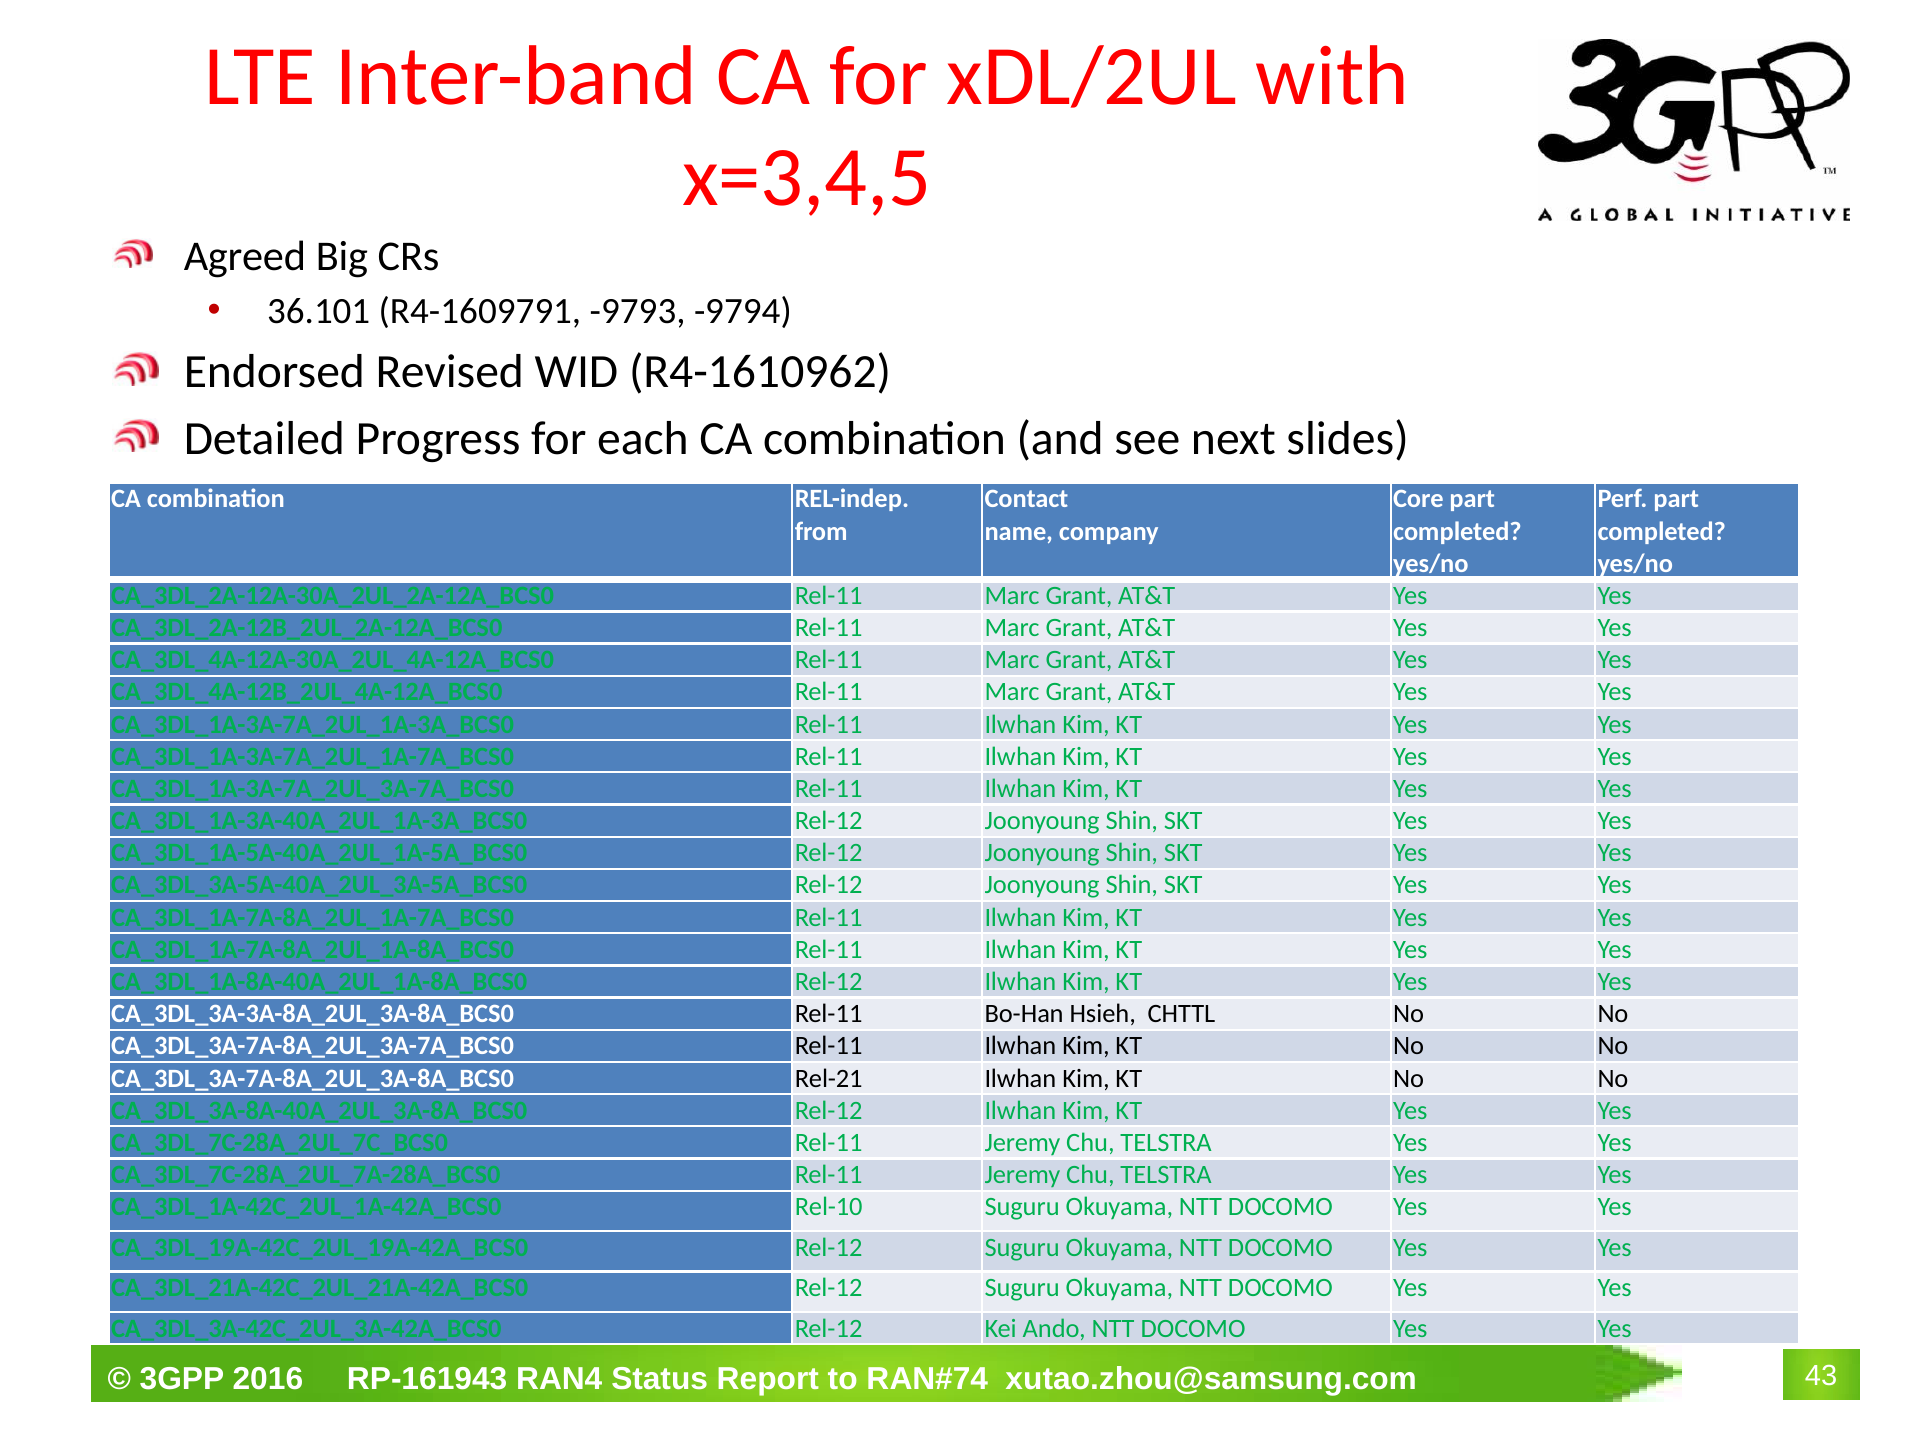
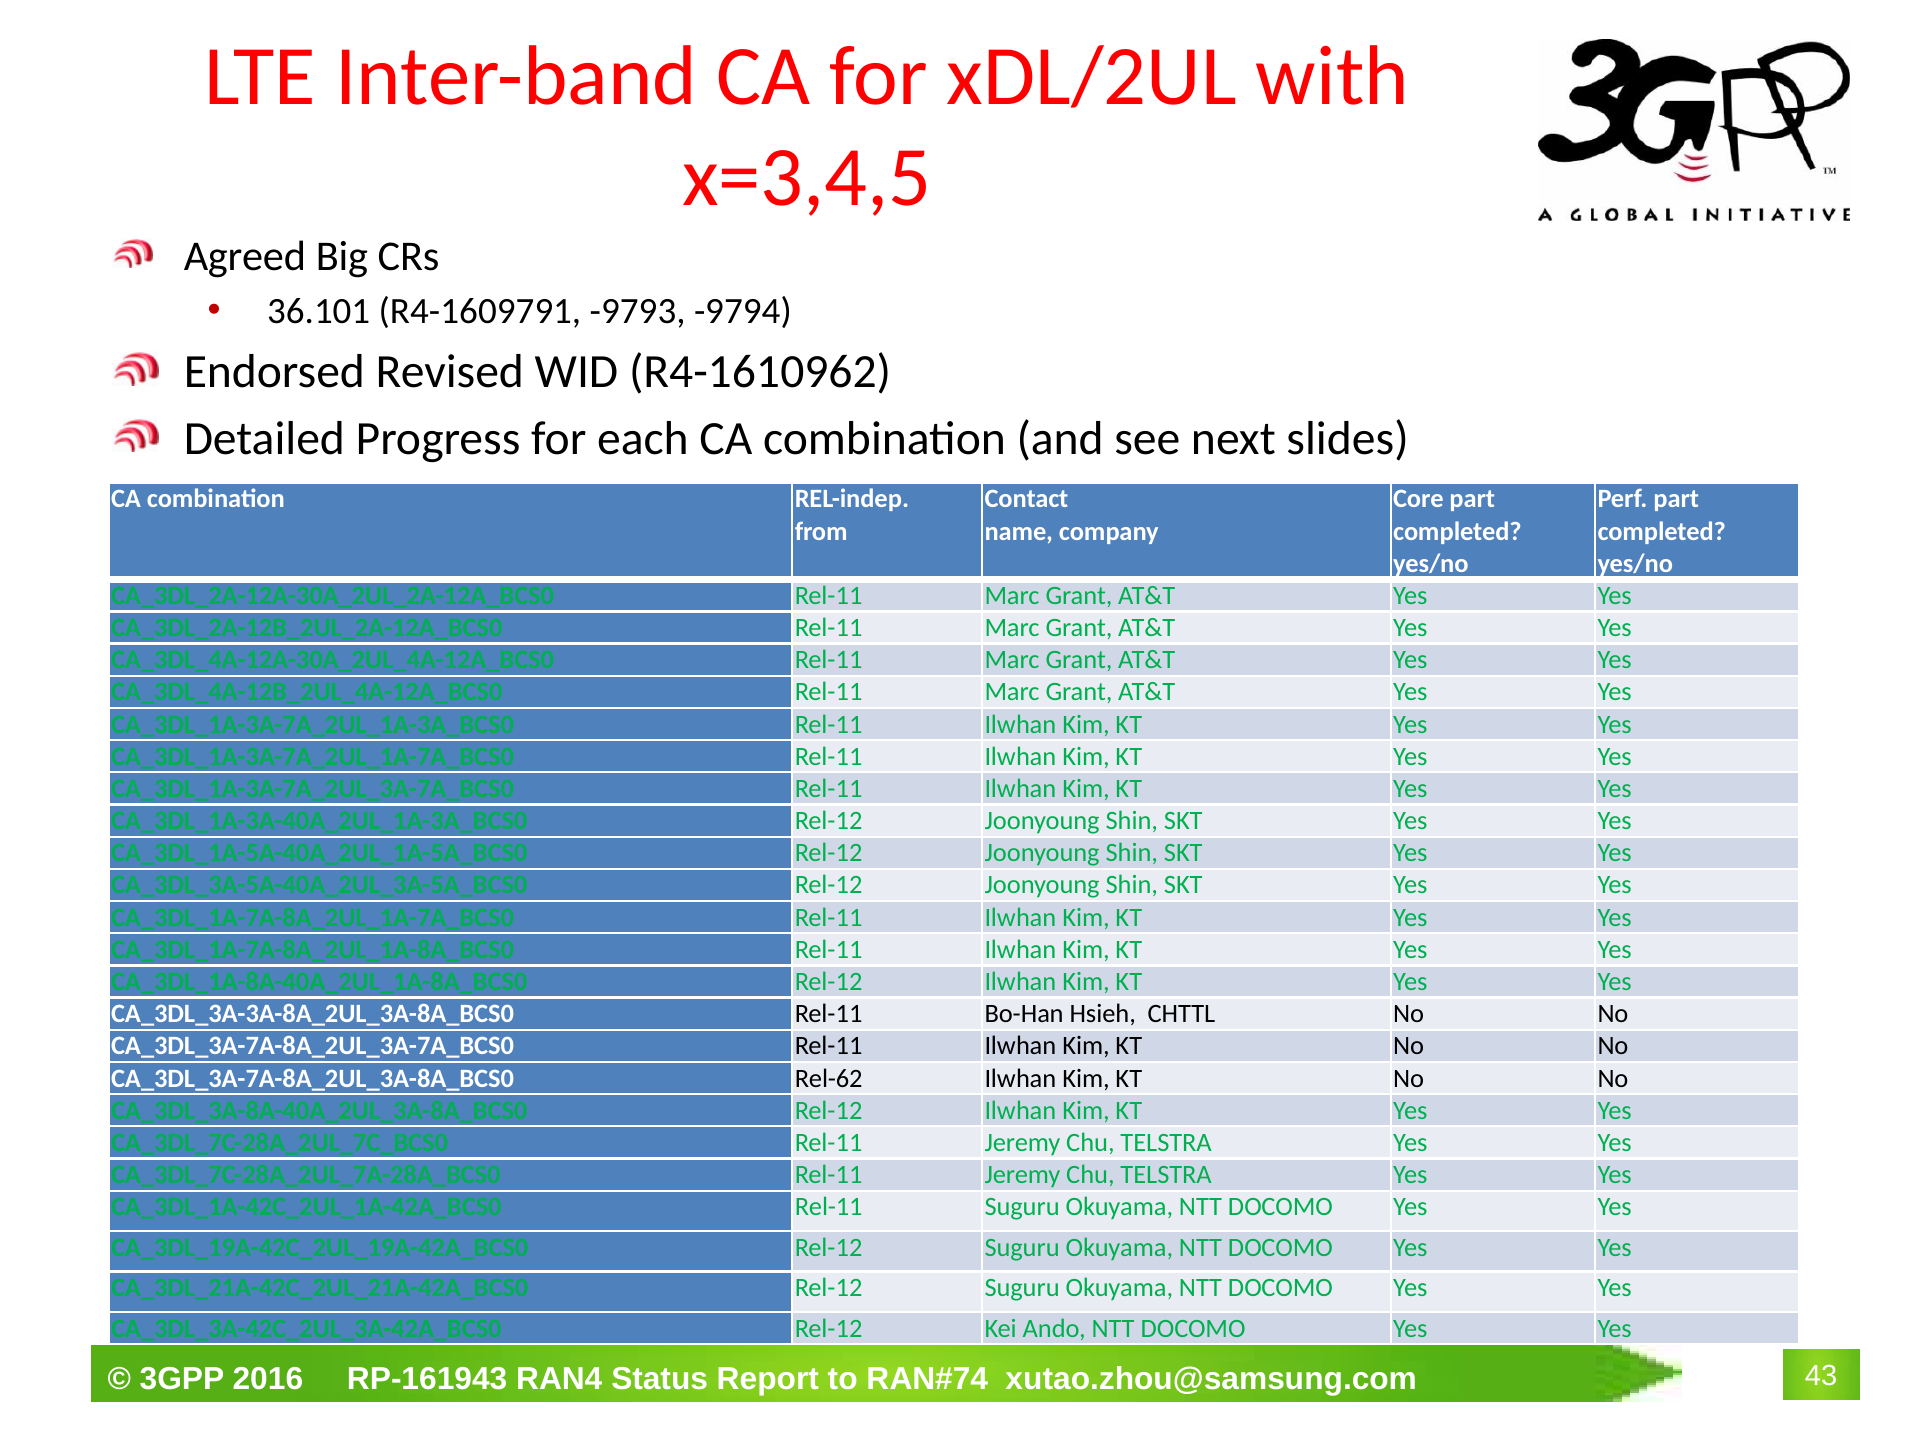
Rel-21: Rel-21 -> Rel-62
Rel-10 at (829, 1207): Rel-10 -> Rel-11
